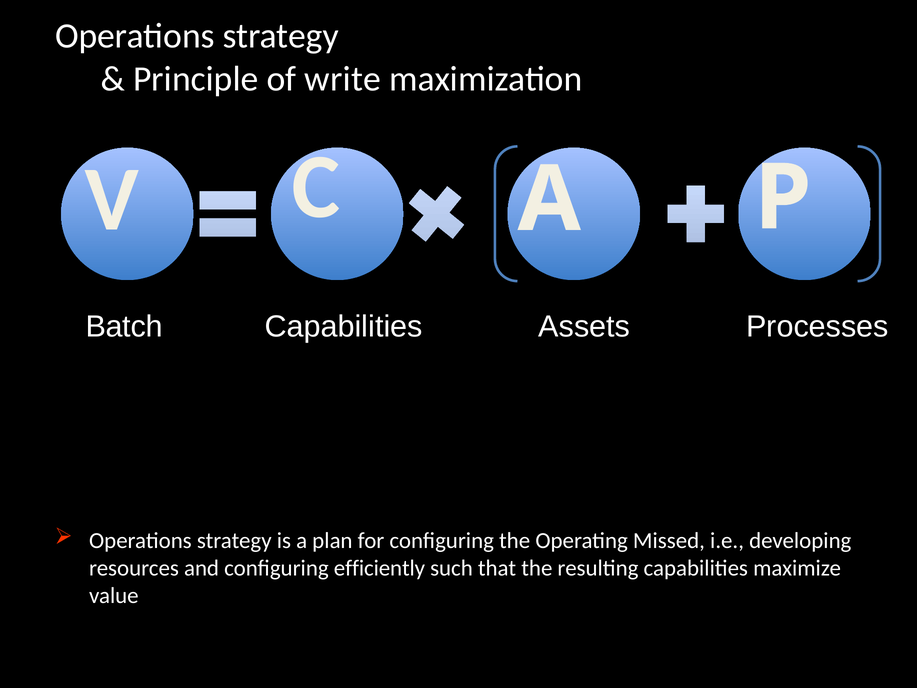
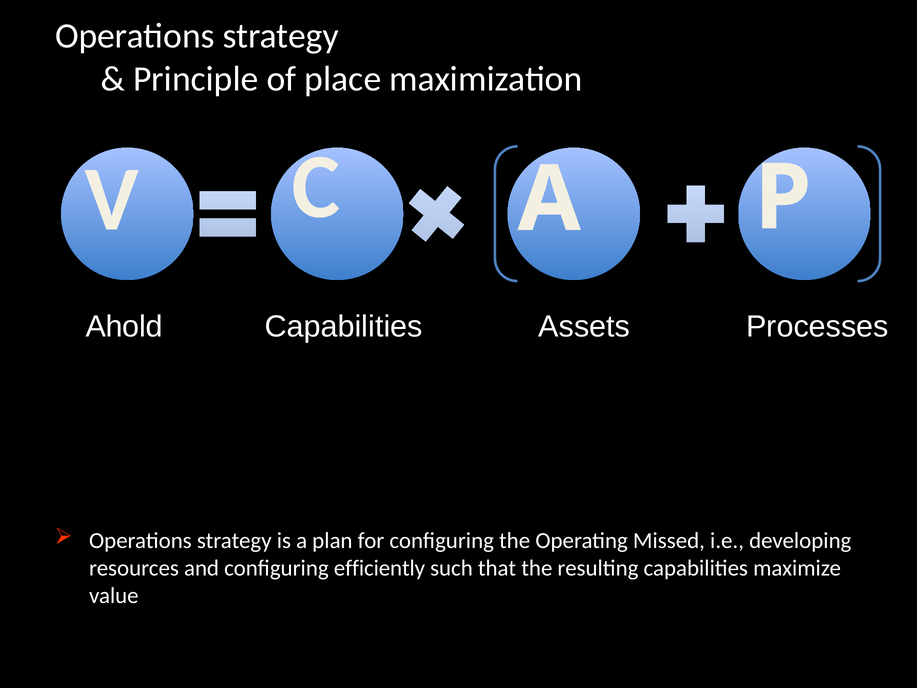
write: write -> place
Batch: Batch -> Ahold
